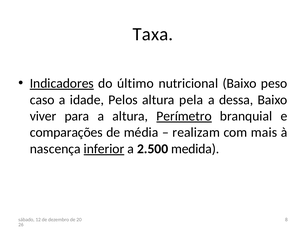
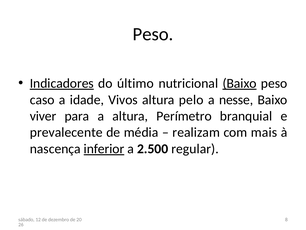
Taxa at (153, 34): Taxa -> Peso
Baixo at (240, 83) underline: none -> present
Pelos: Pelos -> Vivos
pela: pela -> pelo
dessa: dessa -> nesse
Perímetro underline: present -> none
comparações: comparações -> prevalecente
medida: medida -> regular
